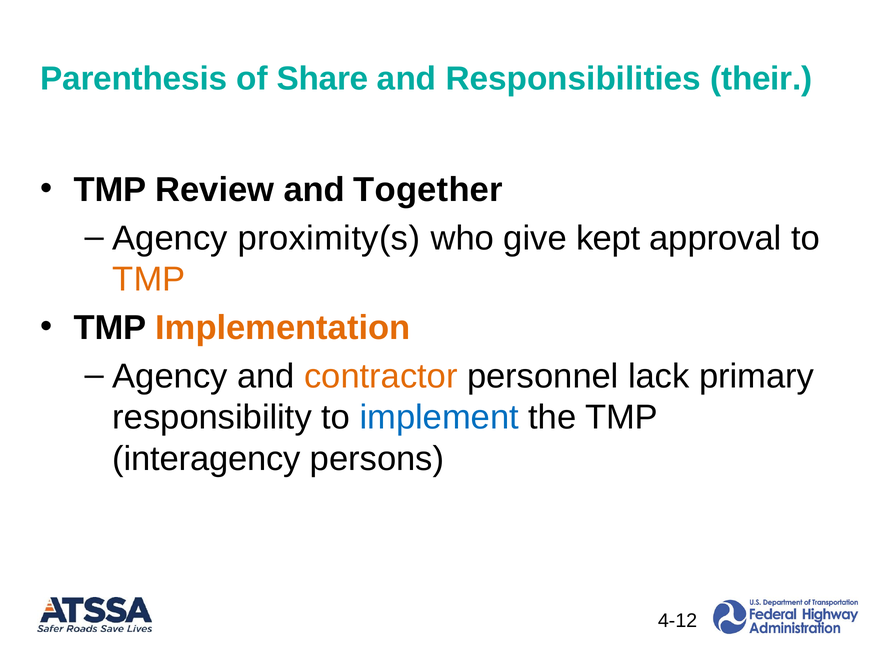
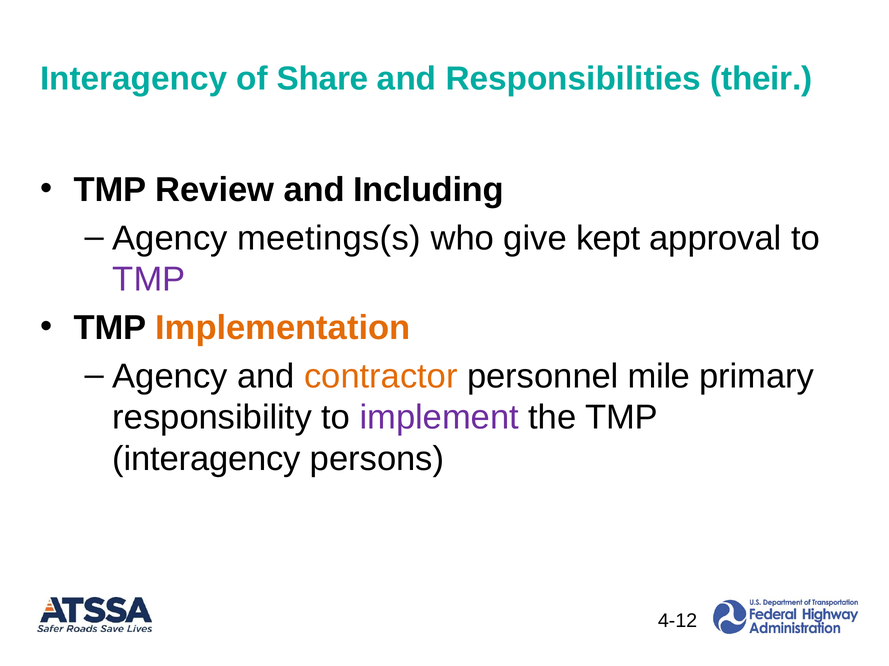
Parenthesis at (134, 79): Parenthesis -> Interagency
Together: Together -> Including
proximity(s: proximity(s -> meetings(s
TMP at (149, 280) colour: orange -> purple
lack: lack -> mile
implement colour: blue -> purple
